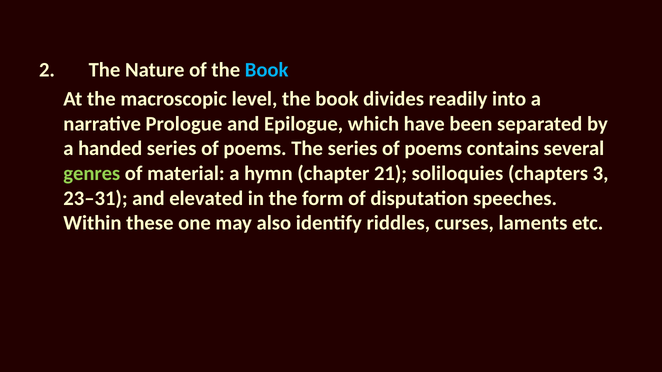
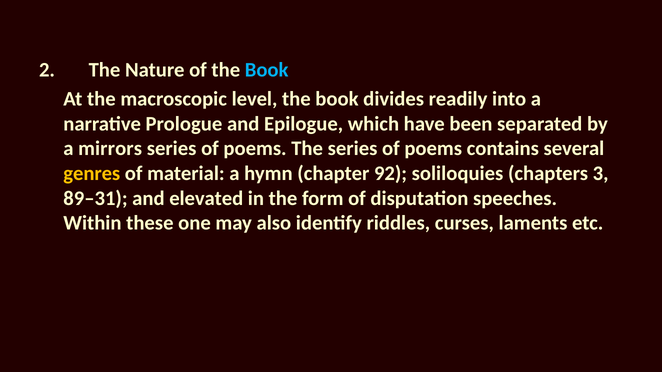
handed: handed -> mirrors
genres colour: light green -> yellow
21: 21 -> 92
23–31: 23–31 -> 89–31
